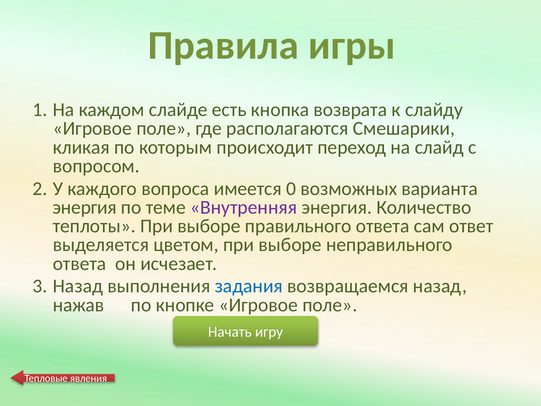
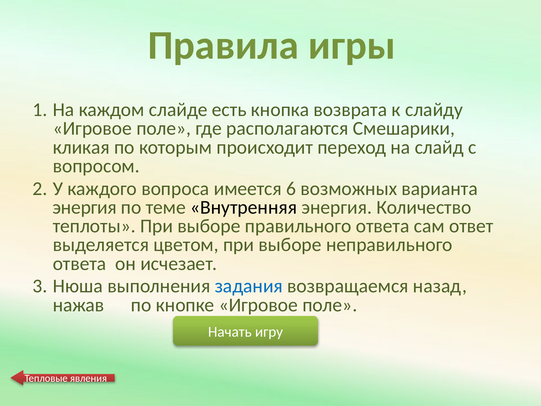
0: 0 -> 6
Внутренняя colour: purple -> black
3 Назад: Назад -> Нюша
